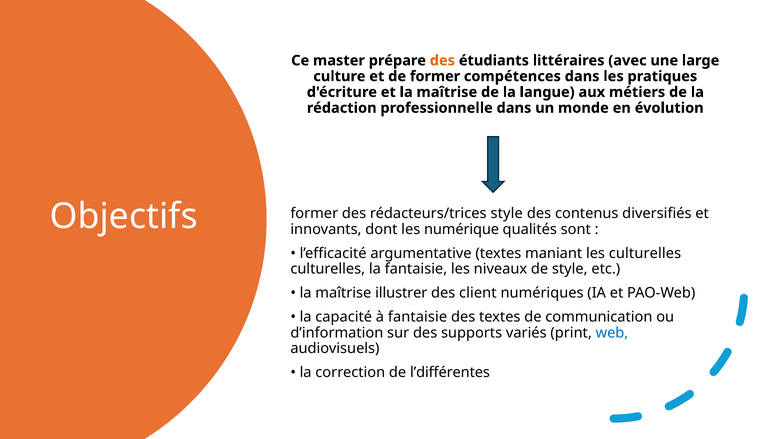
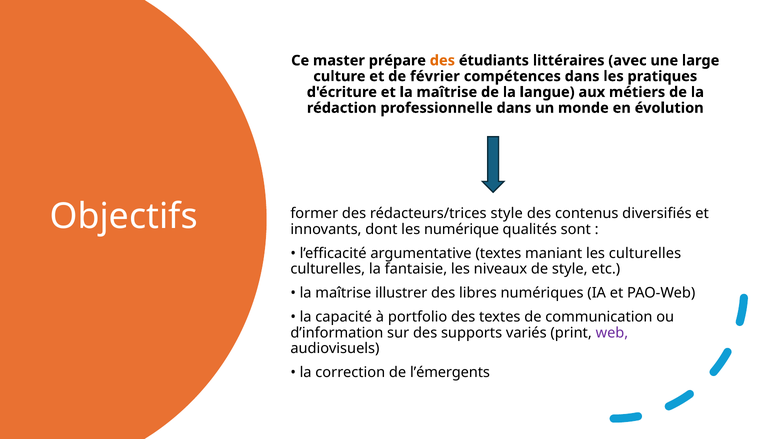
de former: former -> février
client: client -> libres
à fantaisie: fantaisie -> portfolio
web colour: blue -> purple
l’différentes: l’différentes -> l’émergents
